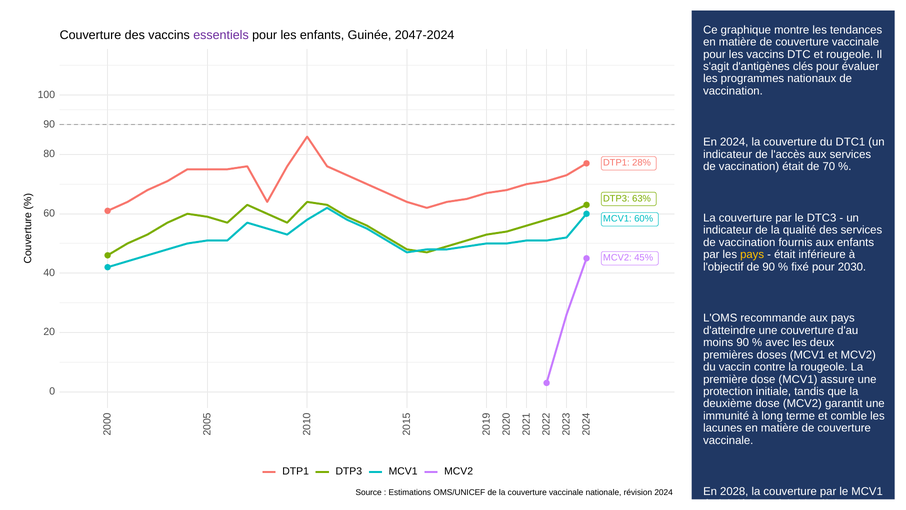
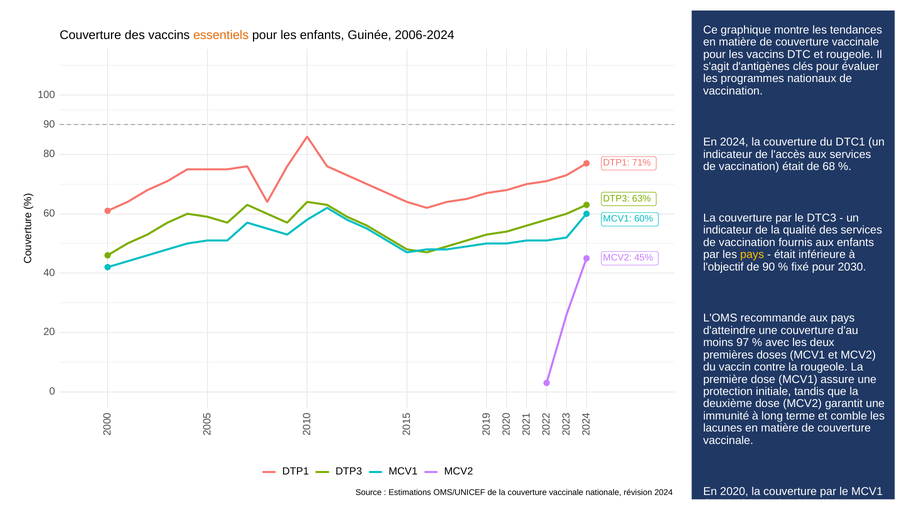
essentiels colour: purple -> orange
2047-2024: 2047-2024 -> 2006-2024
28%: 28% -> 71%
70: 70 -> 68
moins 90: 90 -> 97
2028: 2028 -> 2020
